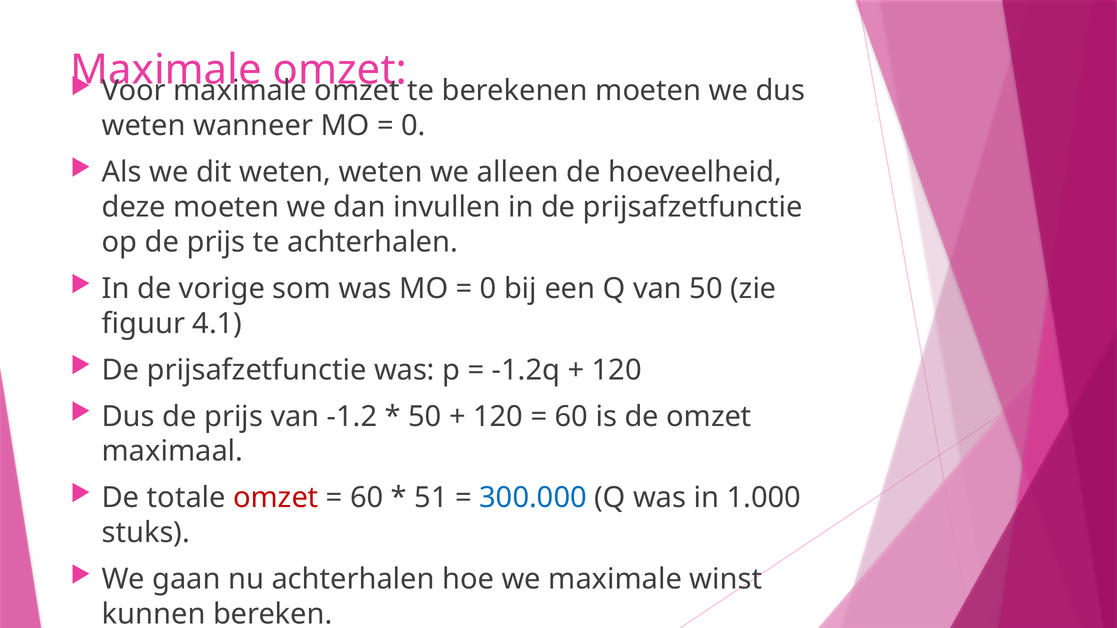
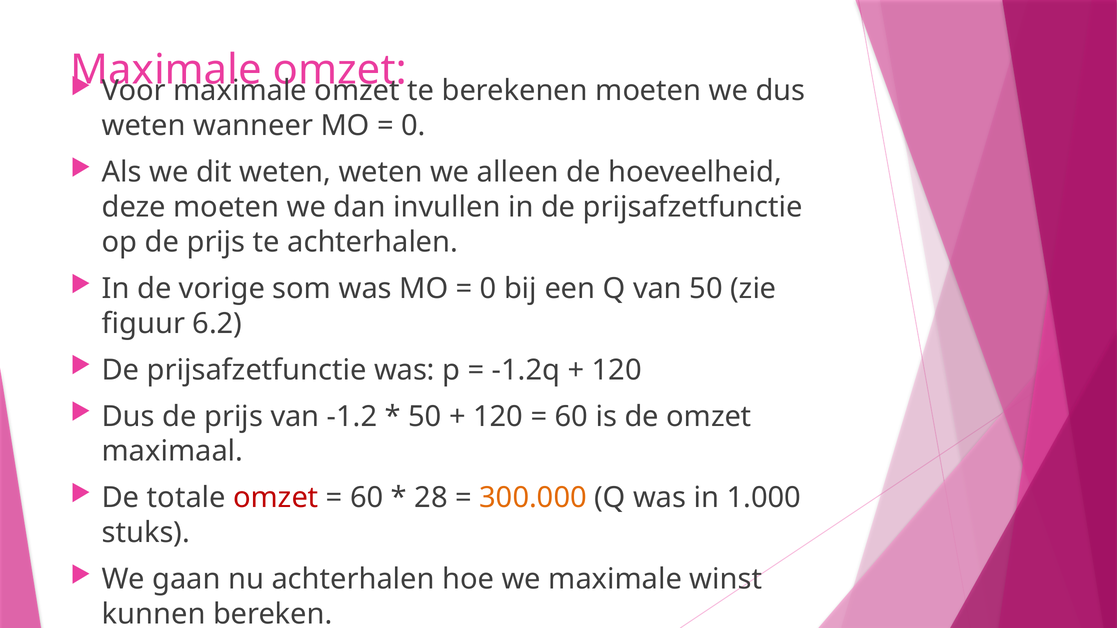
4.1: 4.1 -> 6.2
51: 51 -> 28
300.000 colour: blue -> orange
